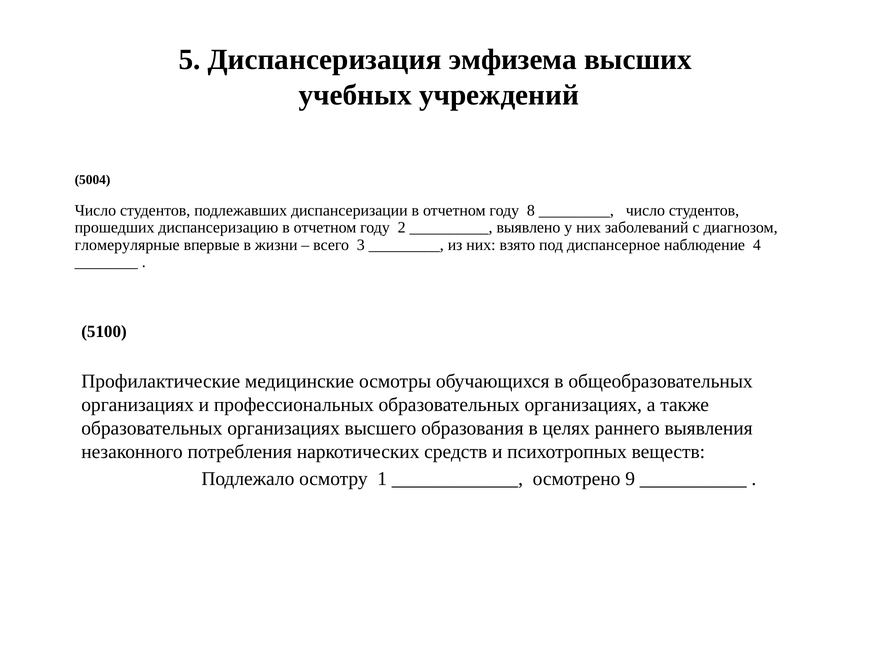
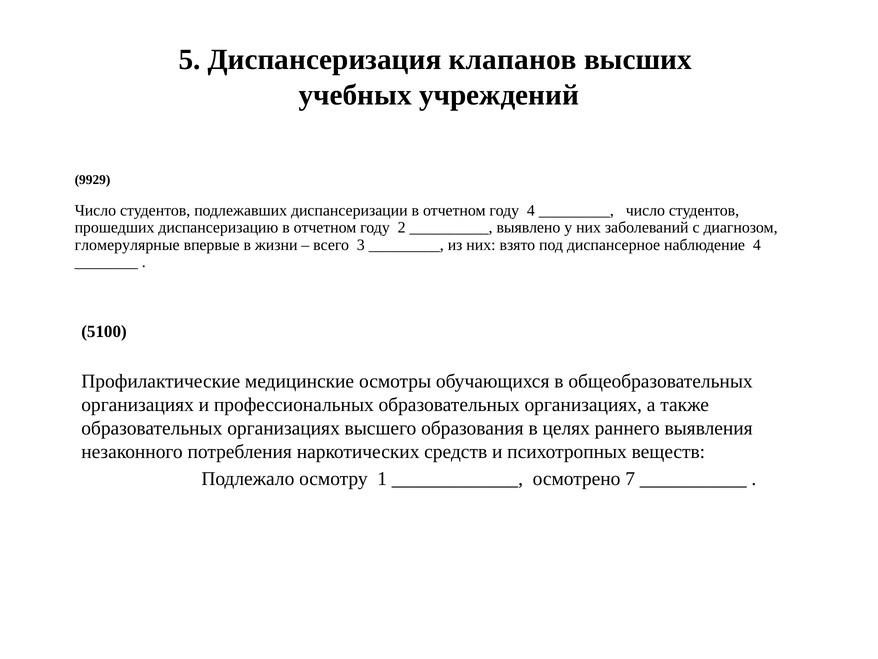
эмфизема: эмфизема -> клапанов
5004: 5004 -> 9929
году 8: 8 -> 4
9: 9 -> 7
